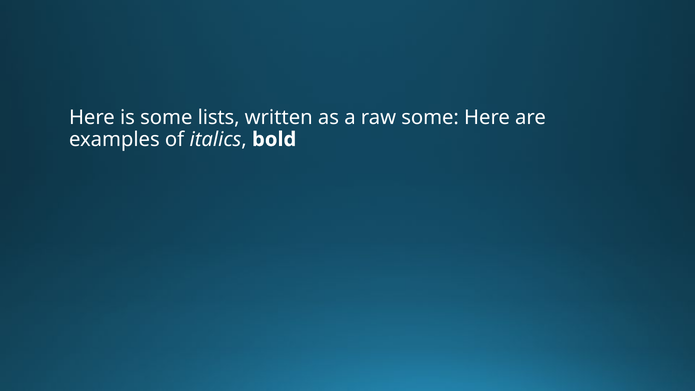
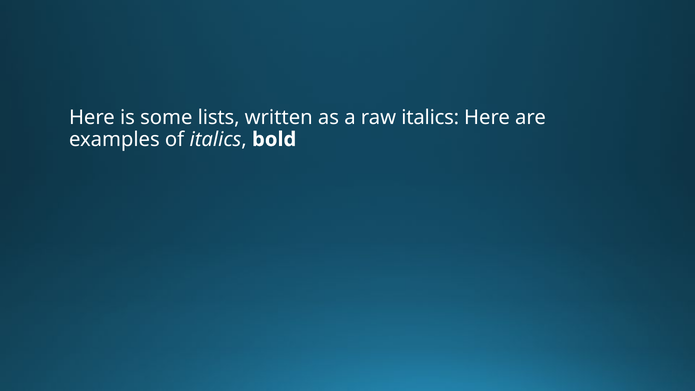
raw some: some -> italics
